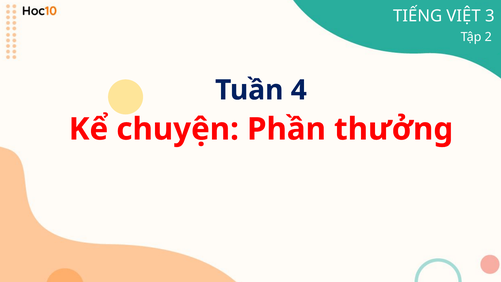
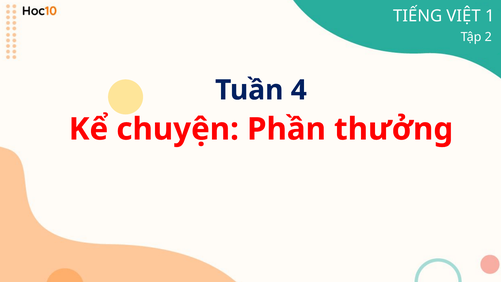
3: 3 -> 1
